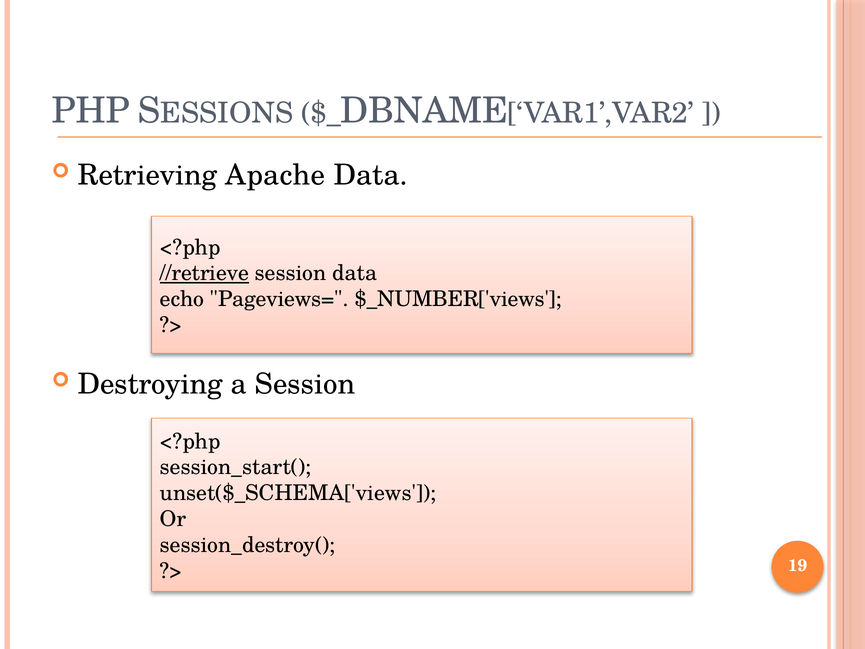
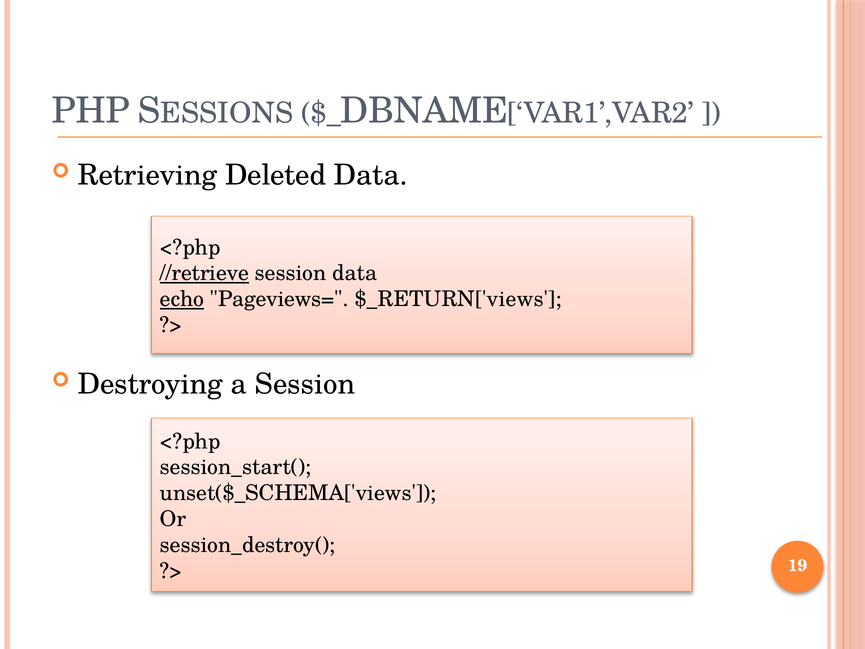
Apache: Apache -> Deleted
echo underline: none -> present
$_NUMBER['views: $_NUMBER['views -> $_RETURN['views
